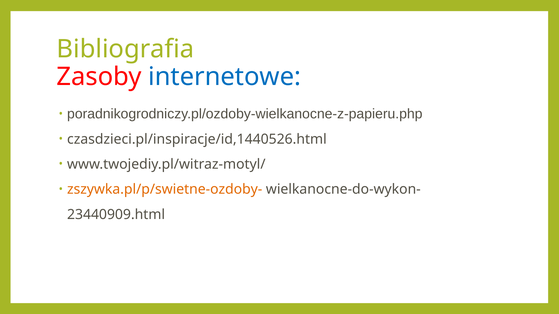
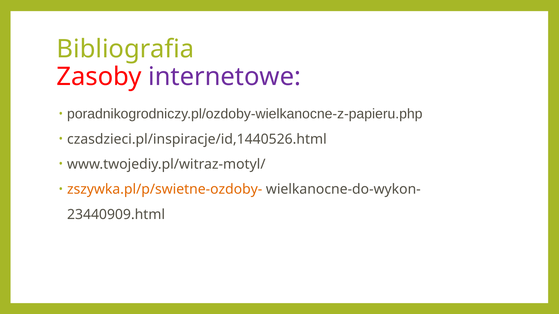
internetowe colour: blue -> purple
